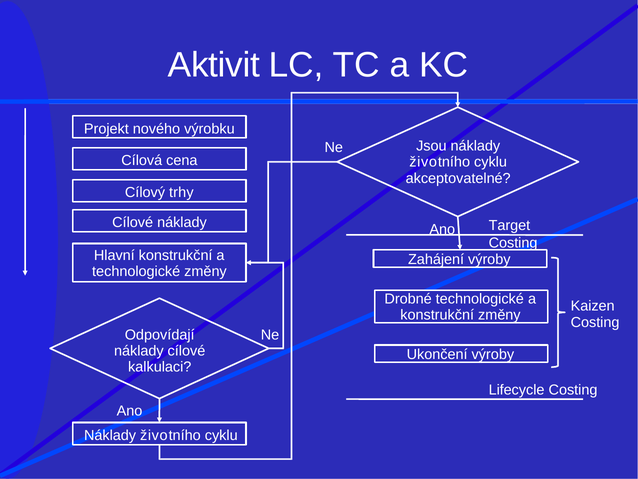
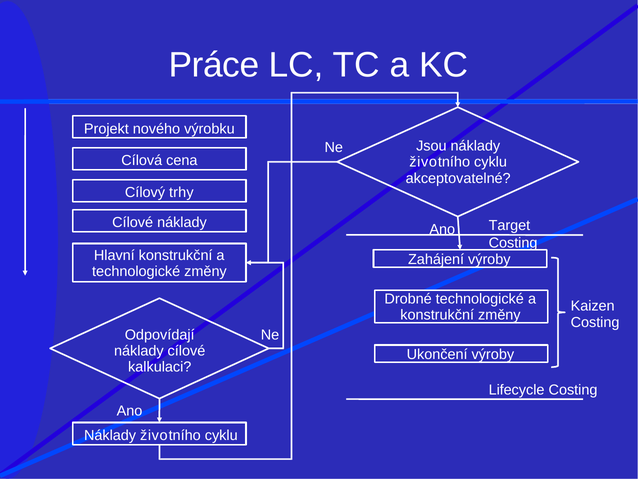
Aktivit: Aktivit -> Práce
